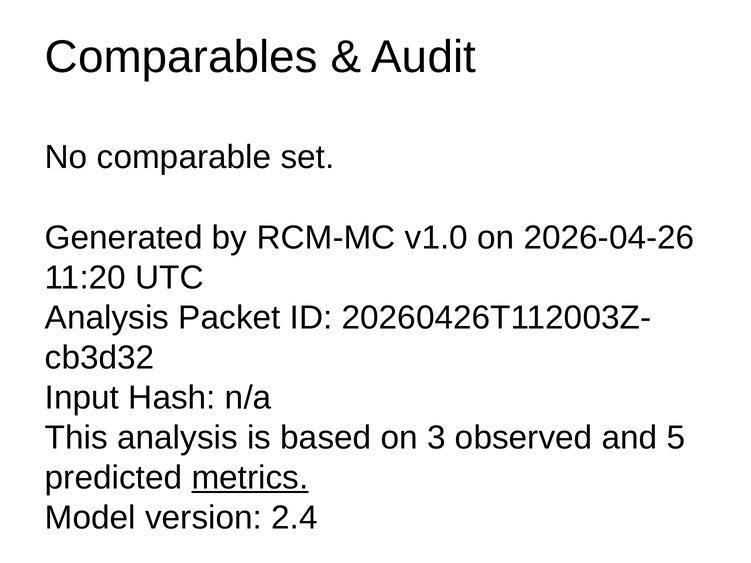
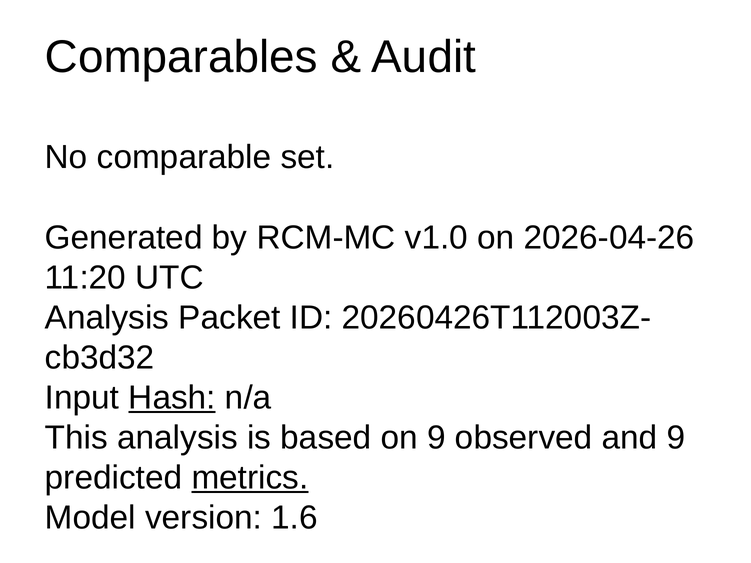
Hash underline: none -> present
on 3: 3 -> 9
and 5: 5 -> 9
2.4: 2.4 -> 1.6
